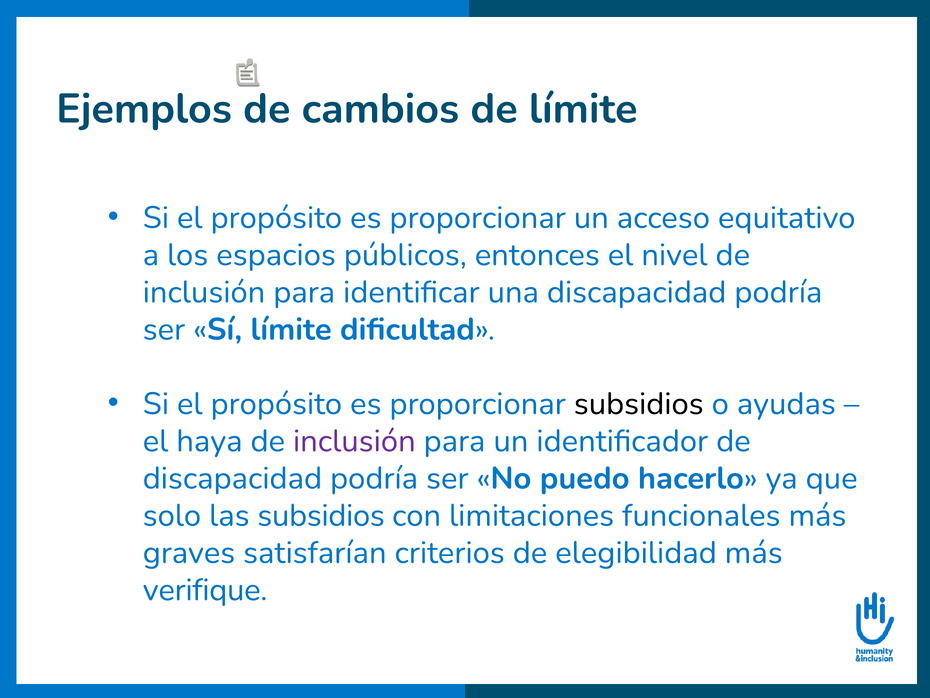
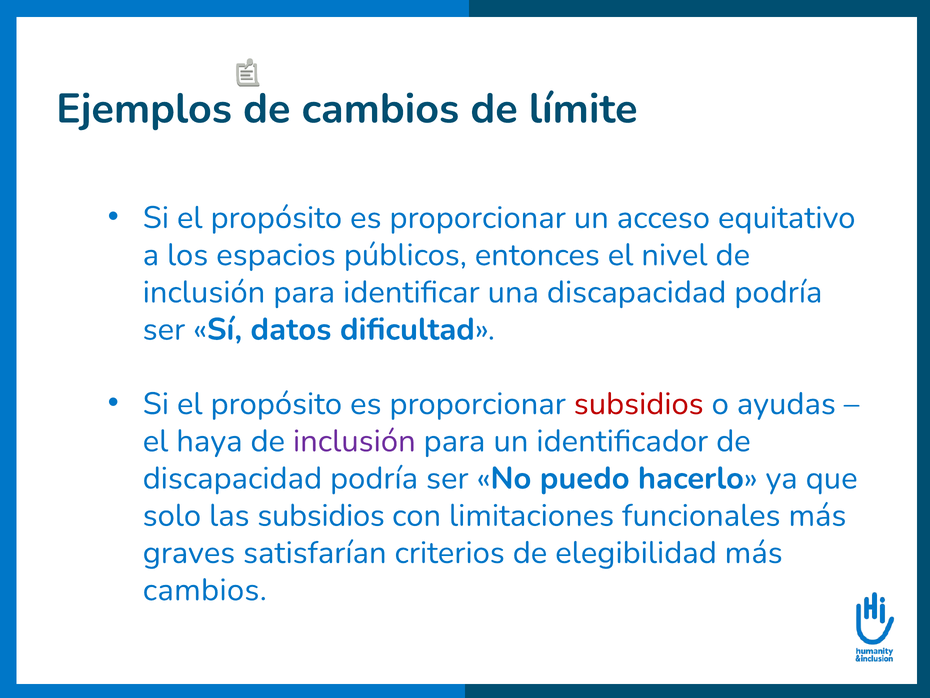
Sí límite: límite -> datos
subsidios at (639, 404) colour: black -> red
verifique at (205, 590): verifique -> cambios
